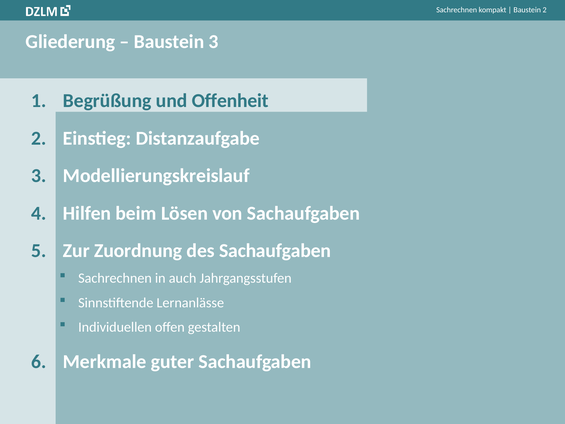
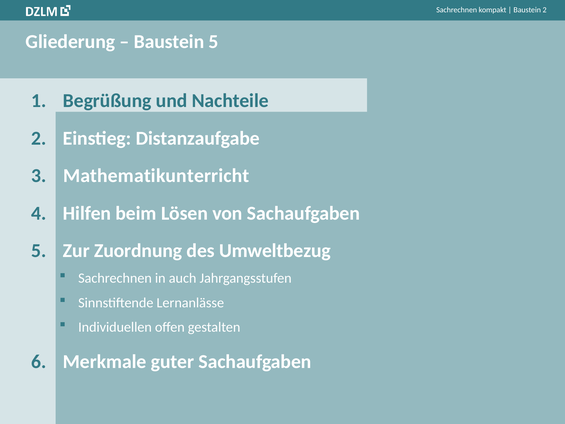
Baustein 3: 3 -> 5
Offenheit: Offenheit -> Nachteile
Modellierungskreislauf: Modellierungskreislauf -> Mathematikunterricht
des Sachaufgaben: Sachaufgaben -> Umweltbezug
